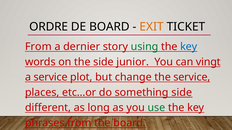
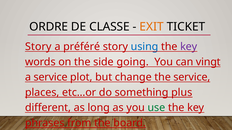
DE BOARD: BOARD -> CLASSE
From at (38, 47): From -> Story
dernier: dernier -> préféré
using colour: green -> blue
key at (189, 47) colour: blue -> purple
junior: junior -> going
something side: side -> plus
